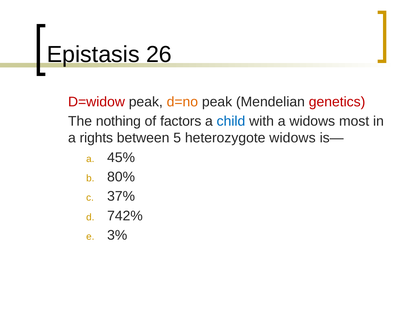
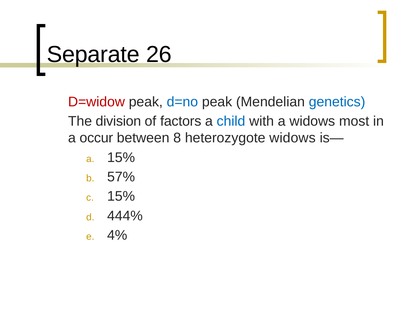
Epistasis: Epistasis -> Separate
d=no colour: orange -> blue
genetics colour: red -> blue
nothing: nothing -> division
rights: rights -> occur
5: 5 -> 8
a 45%: 45% -> 15%
80%: 80% -> 57%
37% at (121, 197): 37% -> 15%
742%: 742% -> 444%
3%: 3% -> 4%
